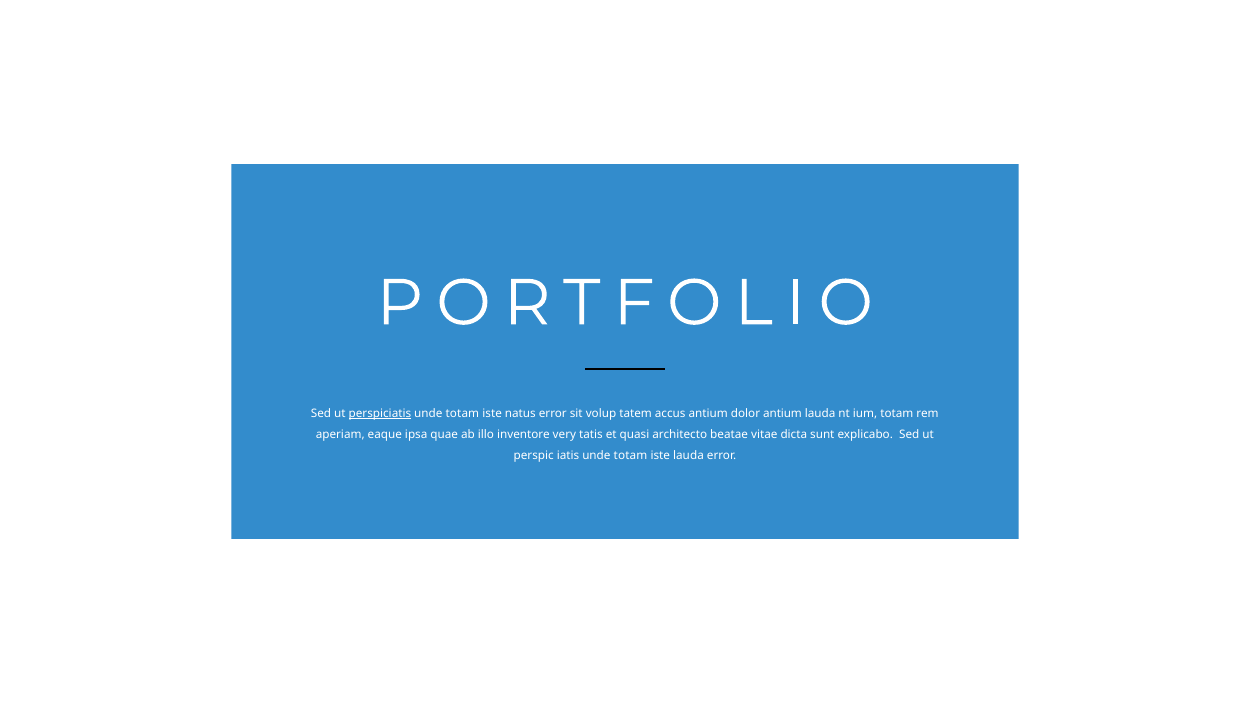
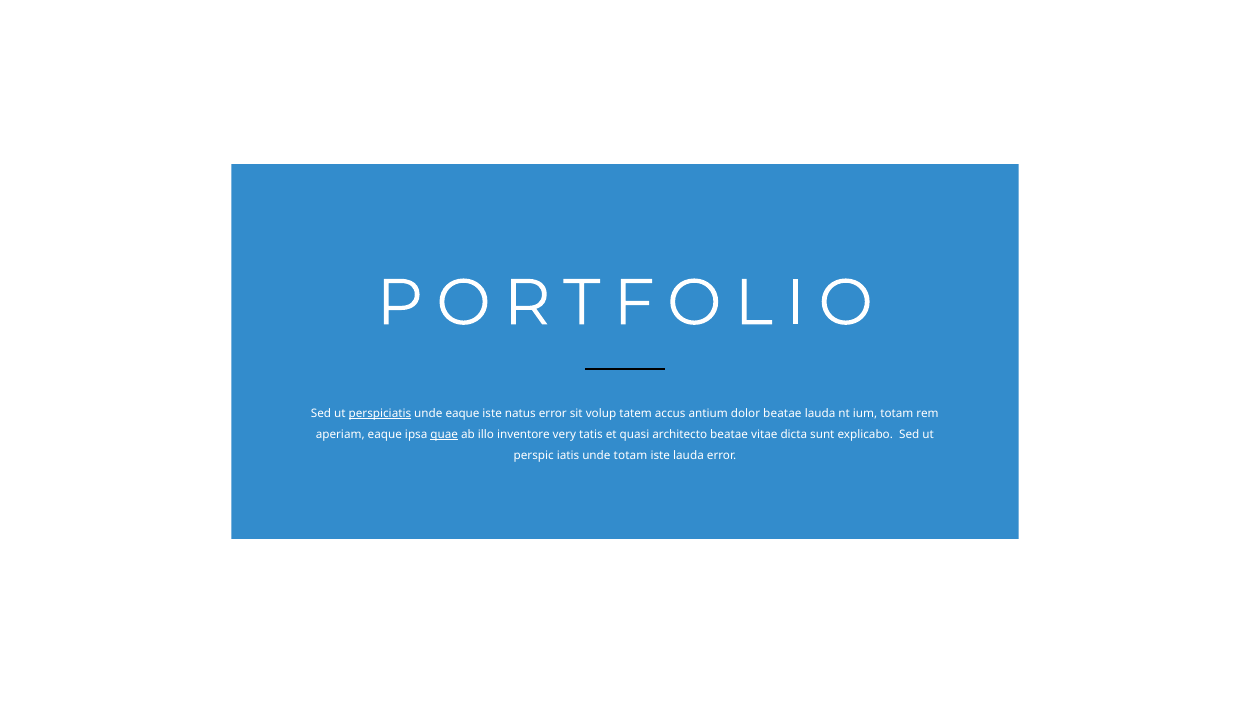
totam at (462, 413): totam -> eaque
dolor antium: antium -> beatae
quae underline: none -> present
